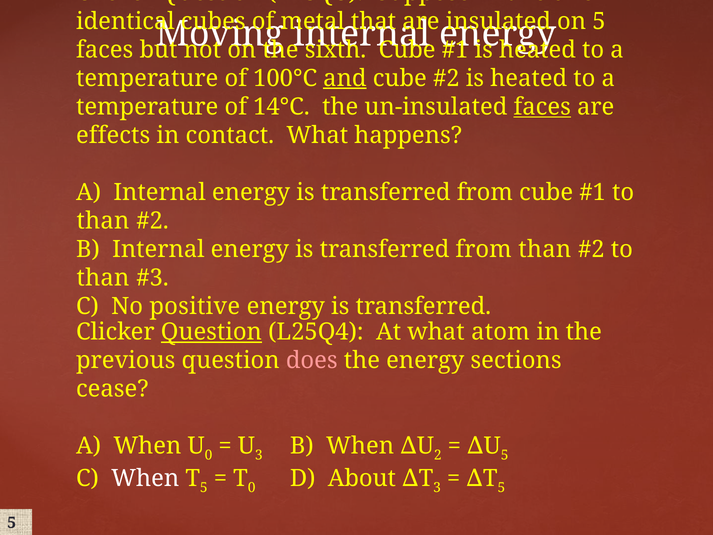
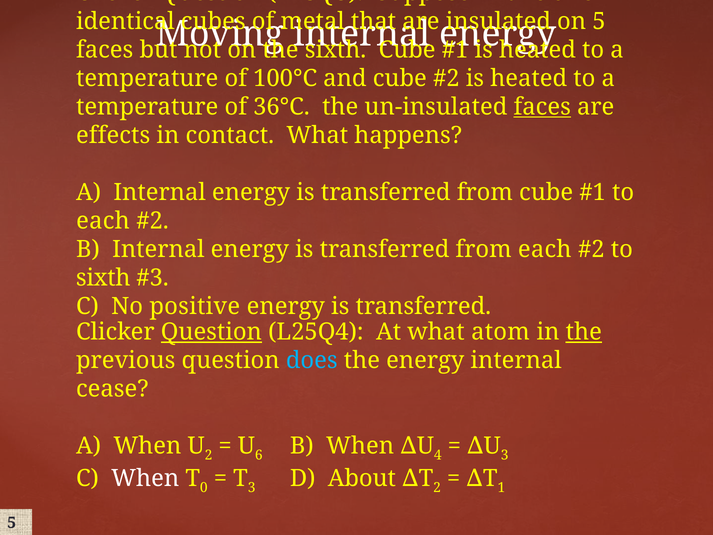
and underline: present -> none
14°C: 14°C -> 36°C
than at (103, 221): than -> each
from than: than -> each
than at (103, 278): than -> sixth
the at (584, 332) underline: none -> present
does colour: pink -> light blue
energy sections: sections -> internal
2: 2 -> 4
5 at (505, 455): 5 -> 3
0 at (208, 455): 0 -> 2
3 at (259, 455): 3 -> 6
3 at (437, 487): 3 -> 2
5 at (501, 487): 5 -> 1
5 at (204, 487): 5 -> 0
0 at (252, 487): 0 -> 3
